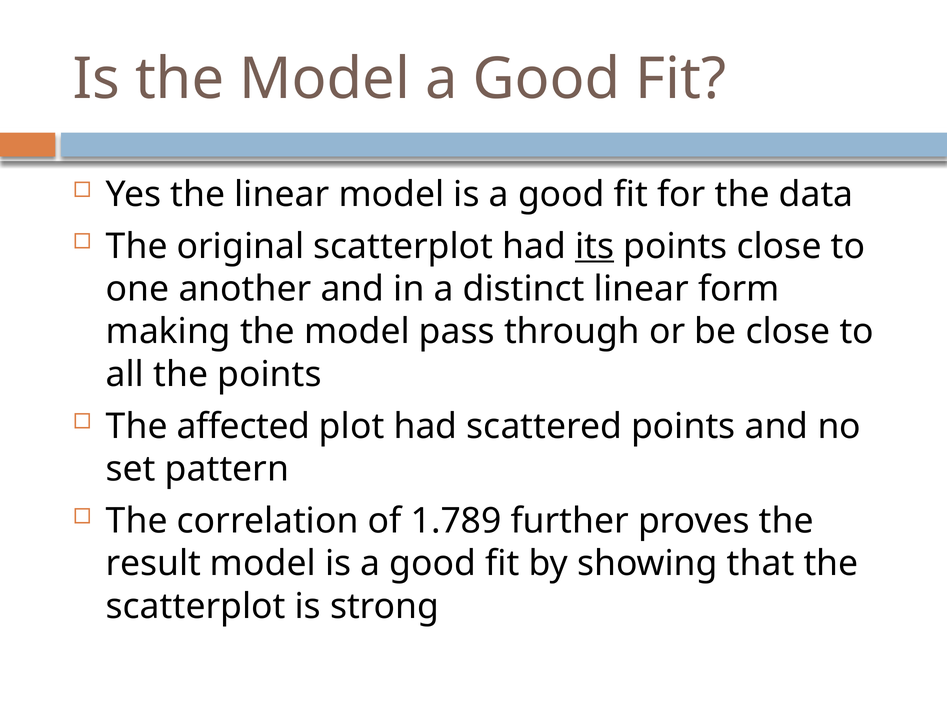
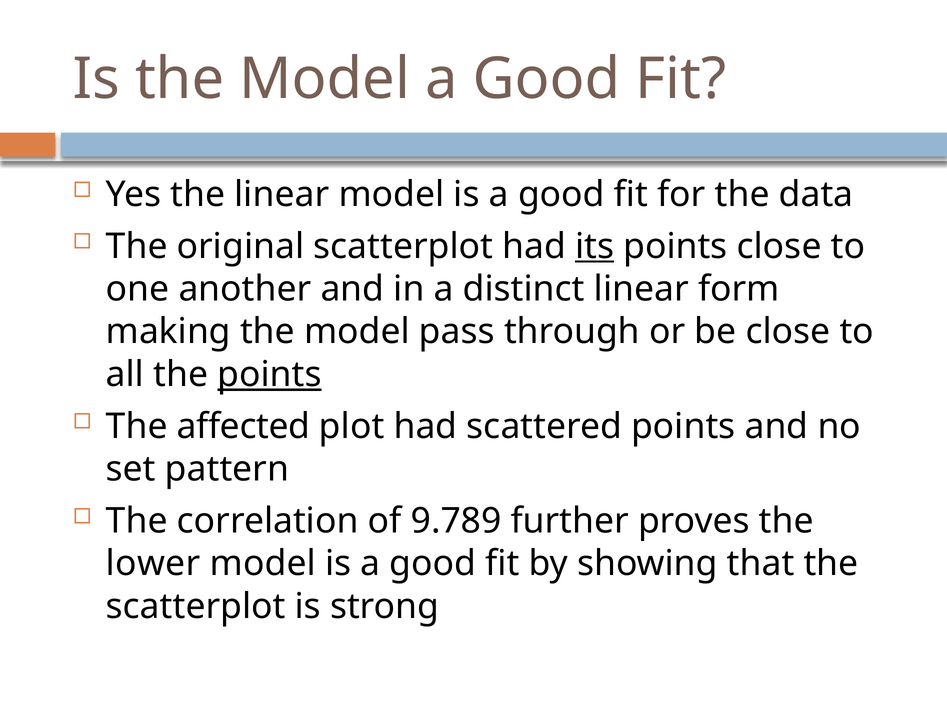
points at (269, 374) underline: none -> present
1.789: 1.789 -> 9.789
result: result -> lower
